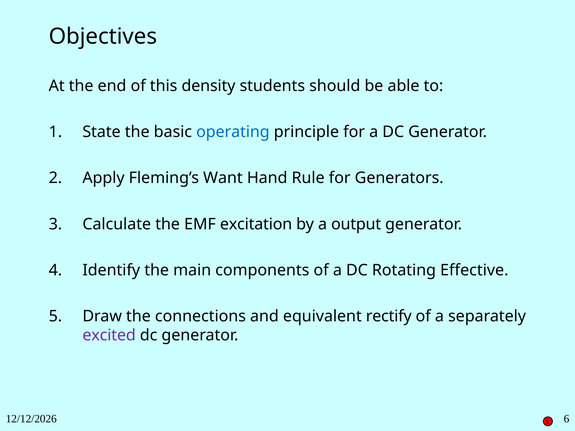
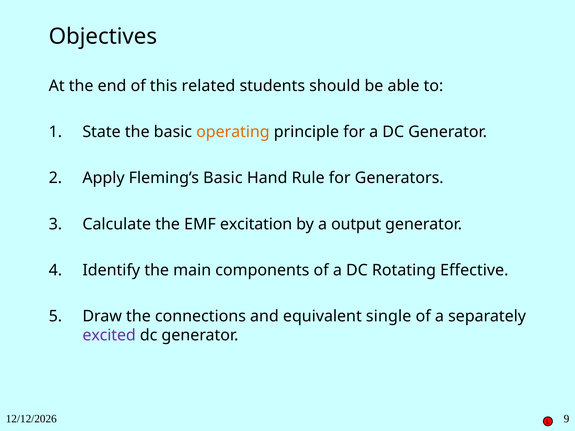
density: density -> related
operating colour: blue -> orange
Fleming’s Want: Want -> Basic
rectify: rectify -> single
6: 6 -> 9
